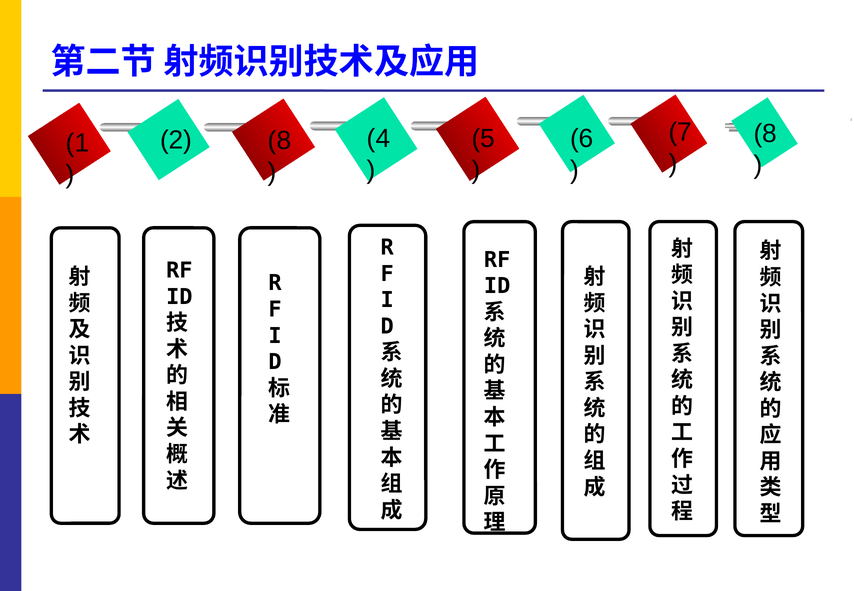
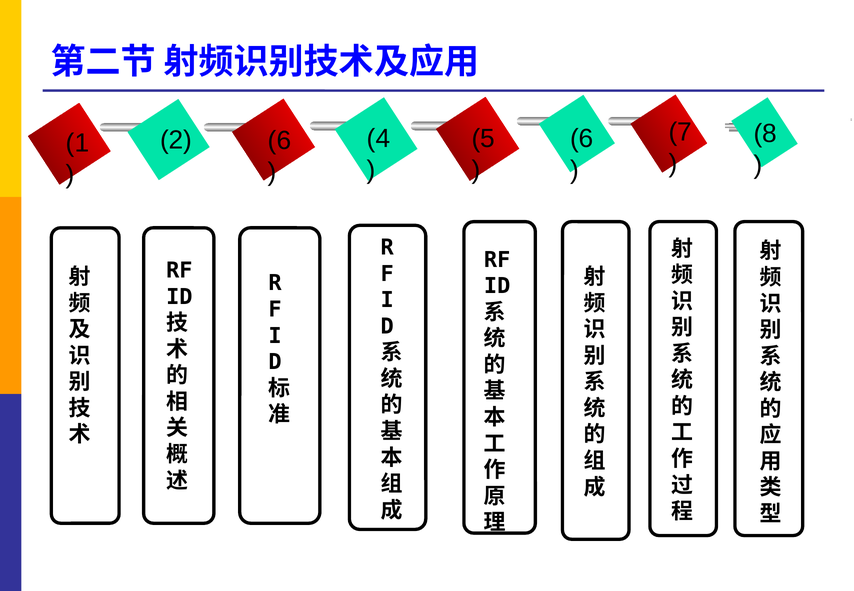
2 8: 8 -> 6
